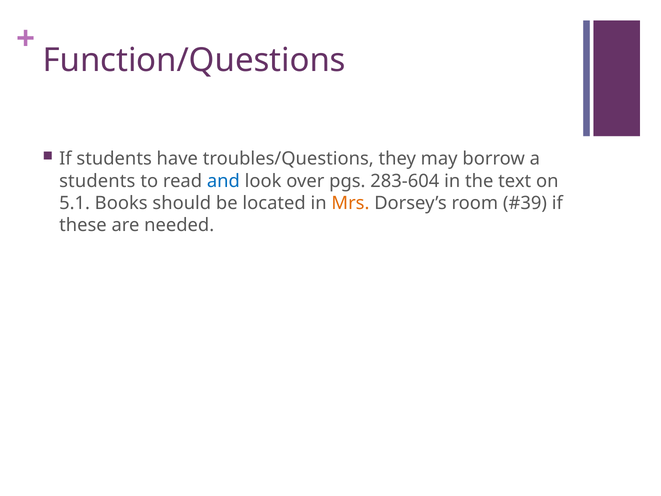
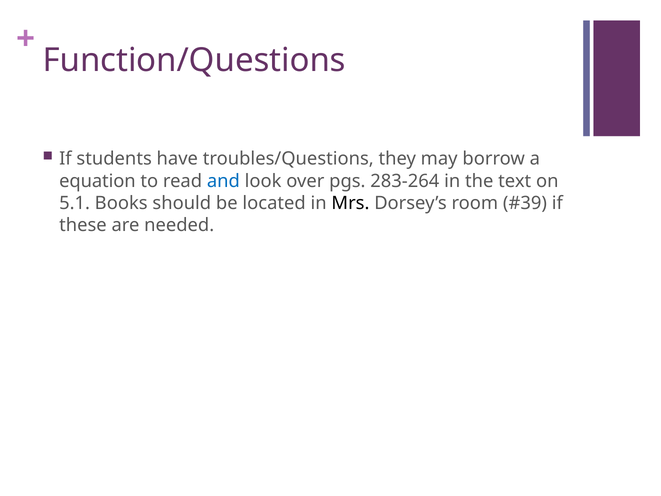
students at (97, 181): students -> equation
283-604: 283-604 -> 283-264
Mrs colour: orange -> black
